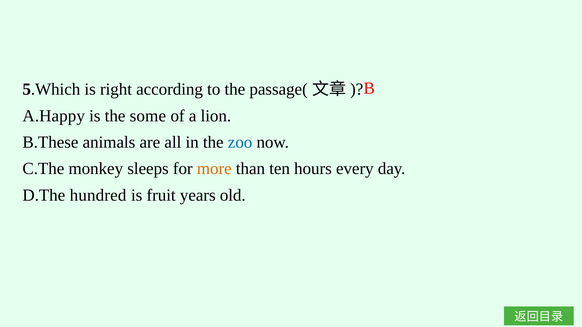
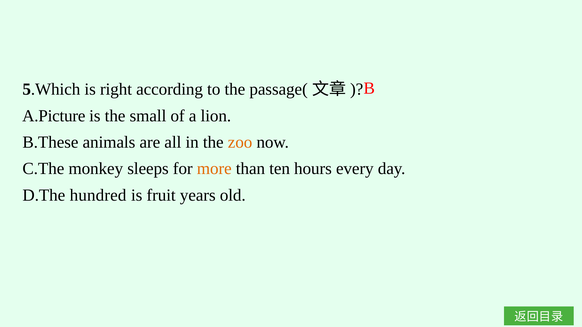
A.Happy: A.Happy -> A.Picture
some: some -> small
zoo colour: blue -> orange
